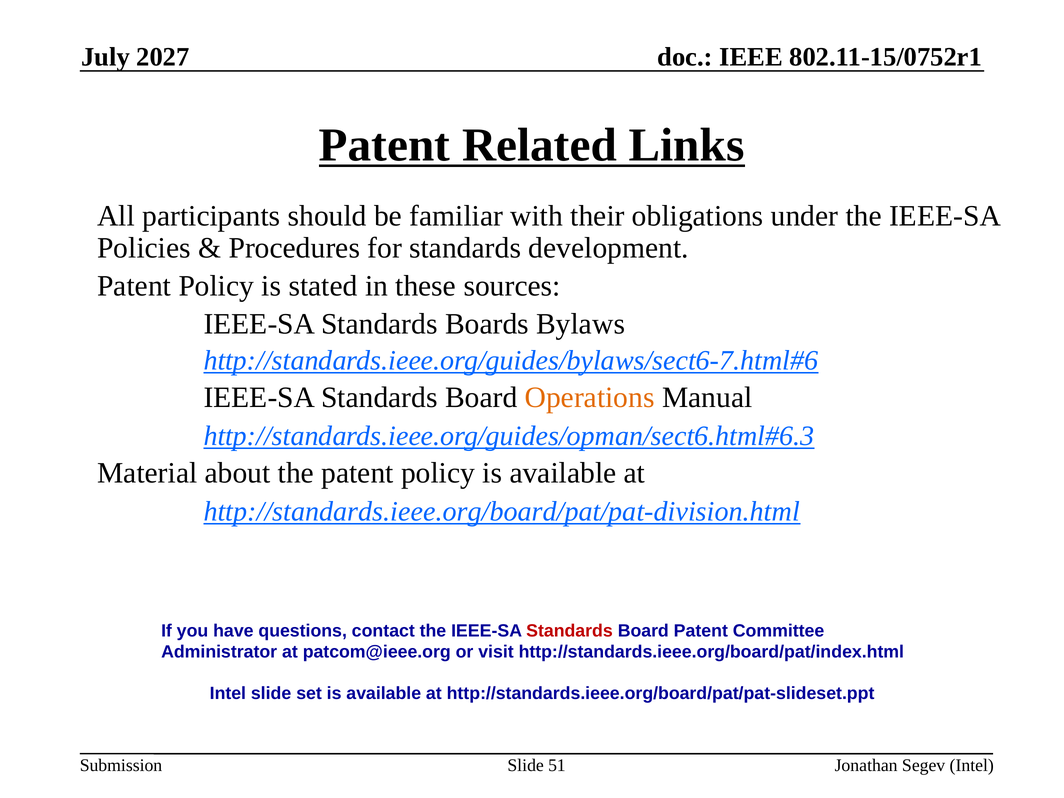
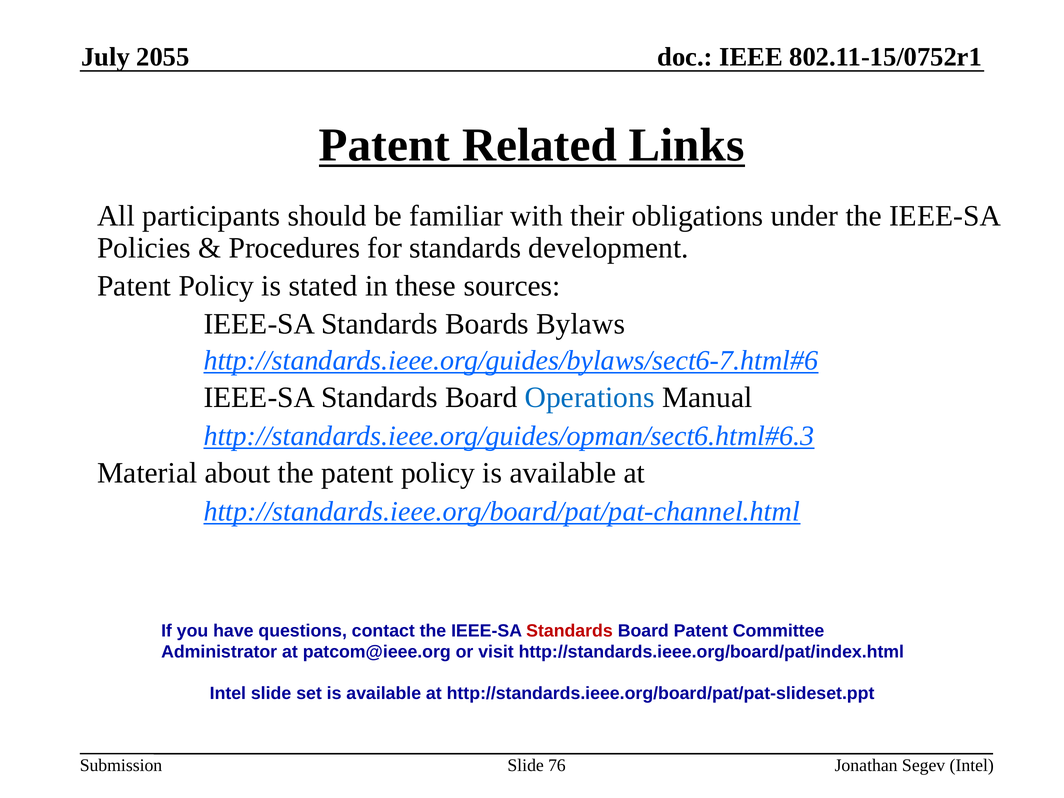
2027: 2027 -> 2055
Operations colour: orange -> blue
http://standards.ieee.org/board/pat/pat-division.html: http://standards.ieee.org/board/pat/pat-division.html -> http://standards.ieee.org/board/pat/pat-channel.html
51: 51 -> 76
